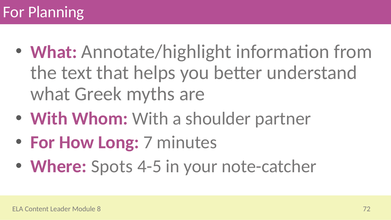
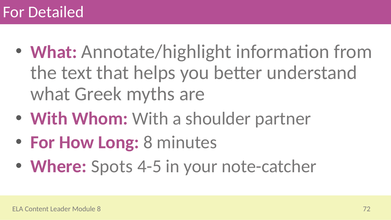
Planning: Planning -> Detailed
Long 7: 7 -> 8
